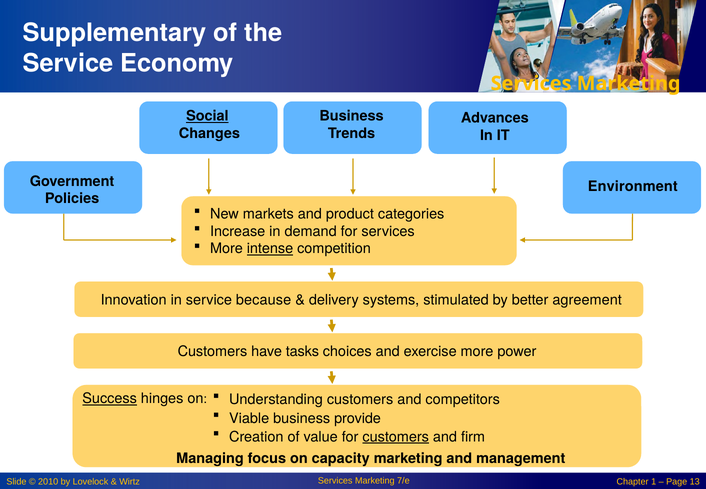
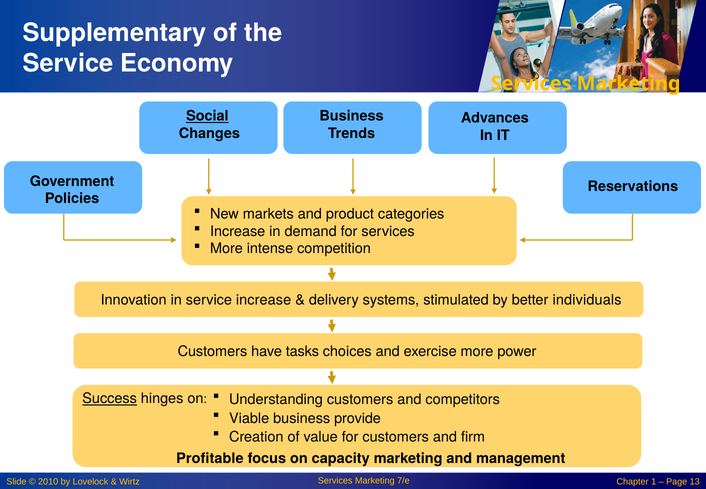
Environment: Environment -> Reservations
intense underline: present -> none
service because: because -> increase
agreement: agreement -> individuals
customers at (396, 437) underline: present -> none
Managing: Managing -> Profitable
